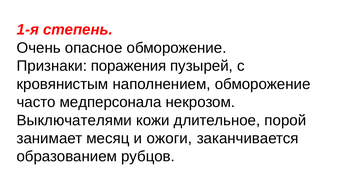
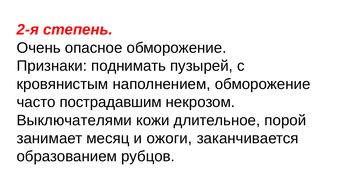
1-я: 1-я -> 2-я
поражения: поражения -> поднимать
медперсонала: медперсонала -> пострадавшим
